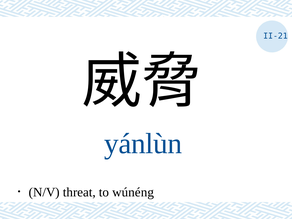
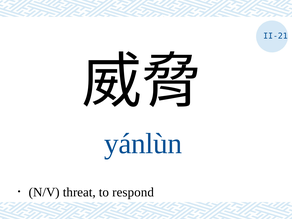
wúnéng: wúnéng -> respond
